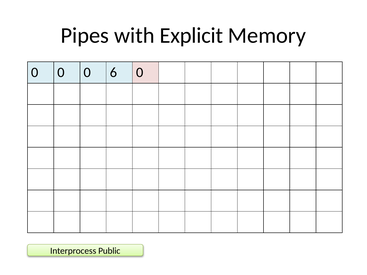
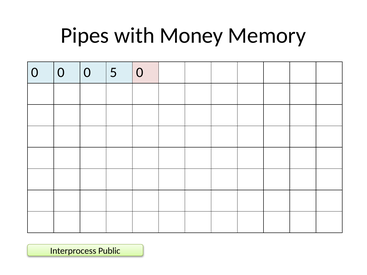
Explicit: Explicit -> Money
6: 6 -> 5
